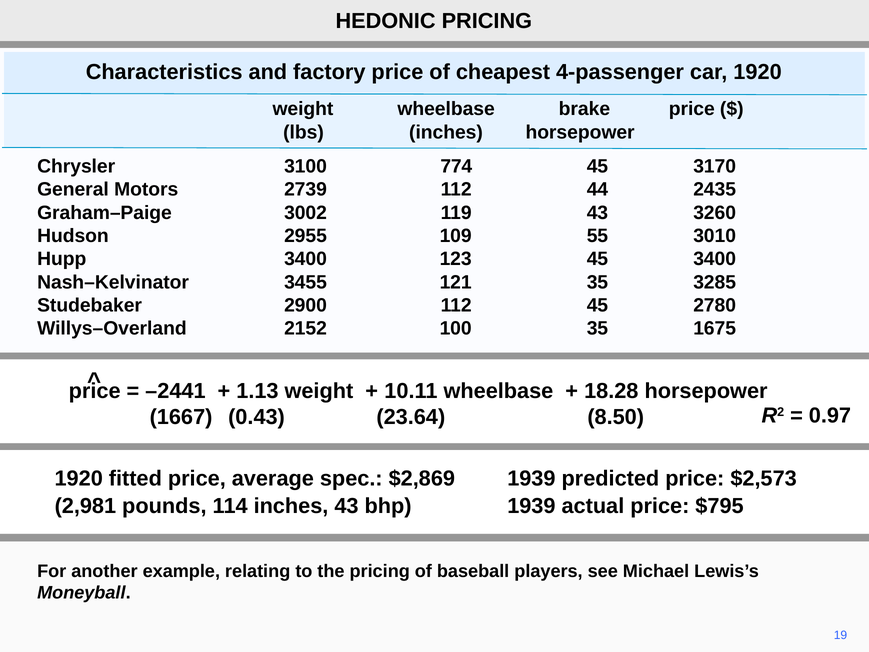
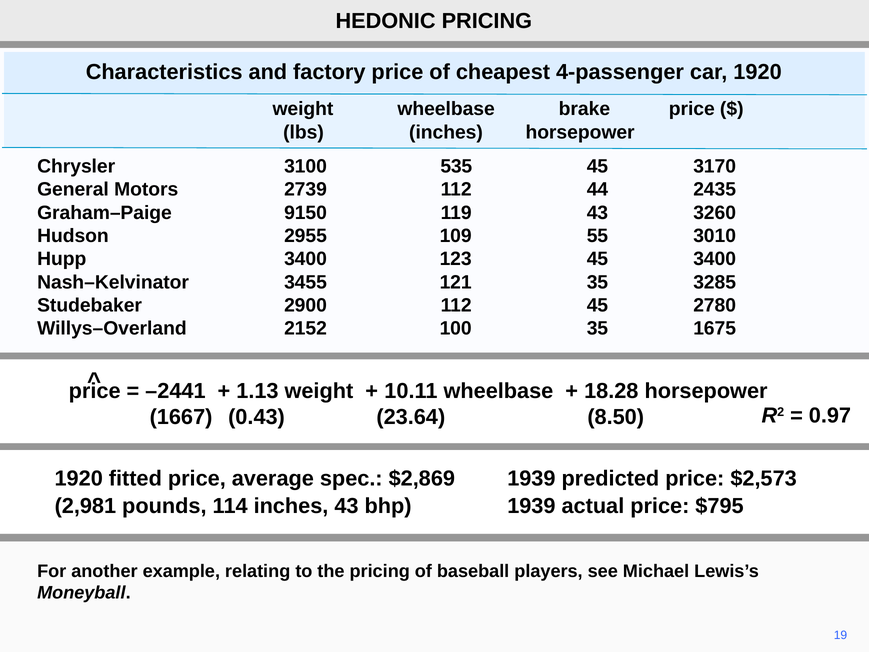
774: 774 -> 535
3002: 3002 -> 9150
